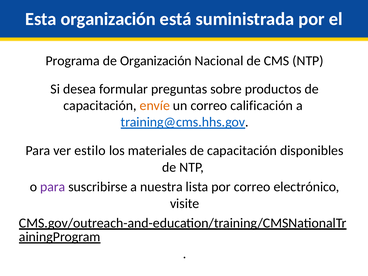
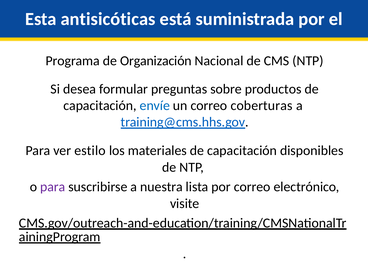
Esta organización: organización -> antisicóticas
envíe colour: orange -> blue
calificación: calificación -> coberturas
